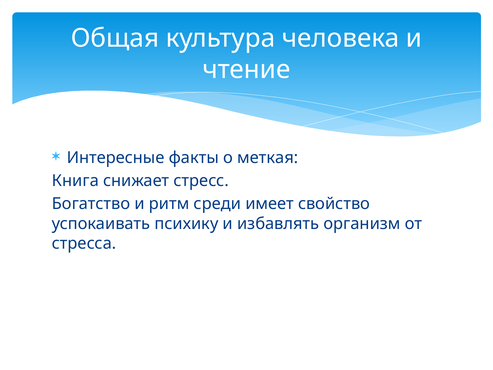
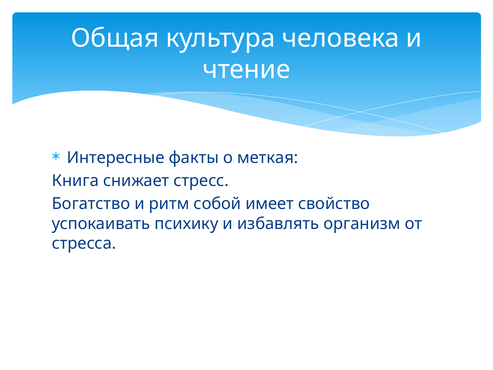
среди: среди -> собой
